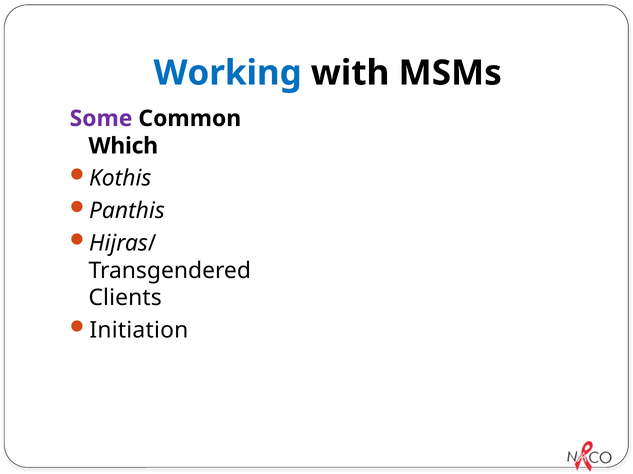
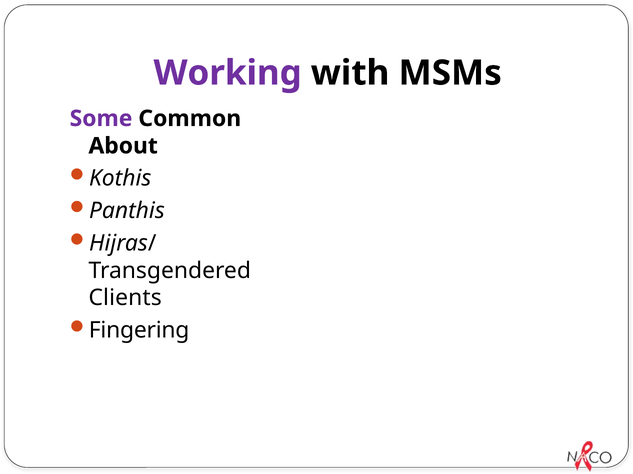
Working colour: blue -> purple
Which: Which -> About
Initiation: Initiation -> Fingering
